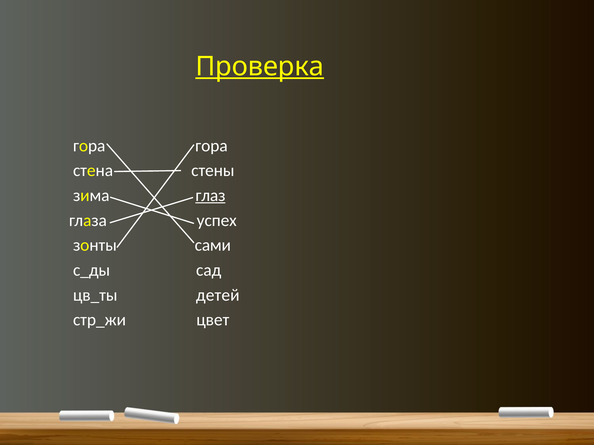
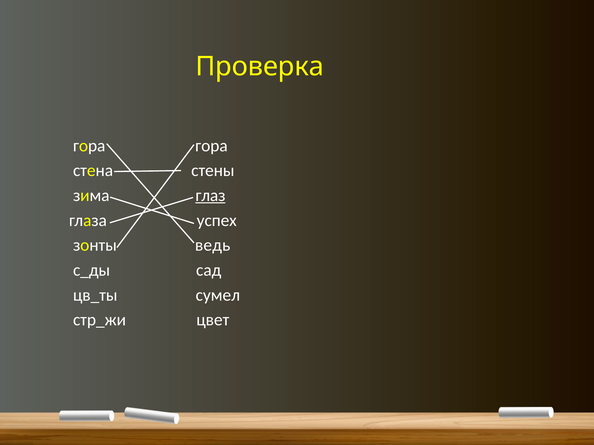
Проверка underline: present -> none
сами: сами -> ведь
детей: детей -> сумел
